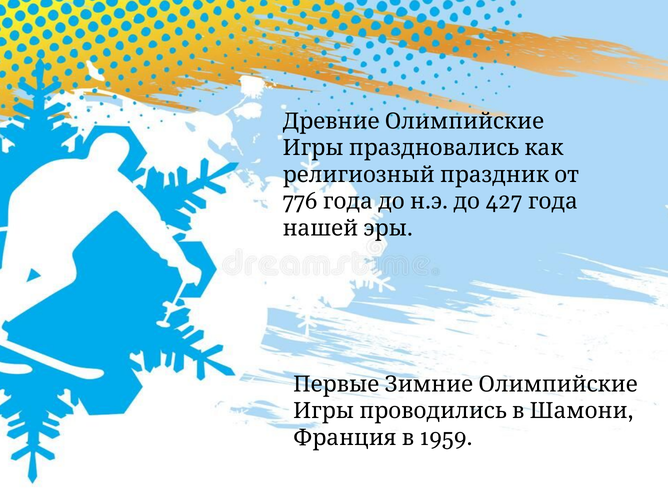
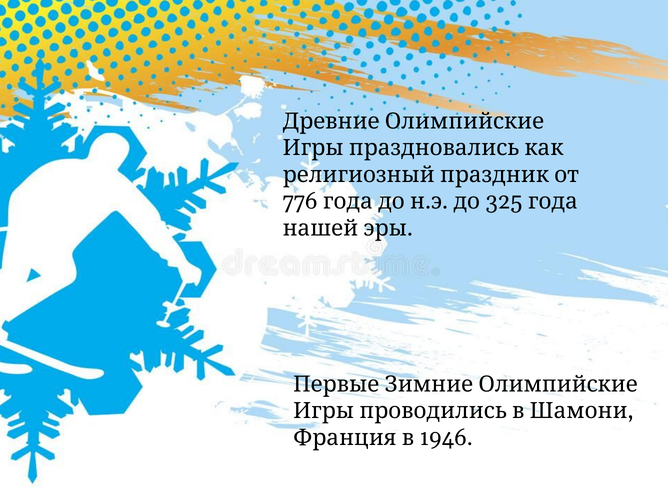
427: 427 -> 325
1959: 1959 -> 1946
